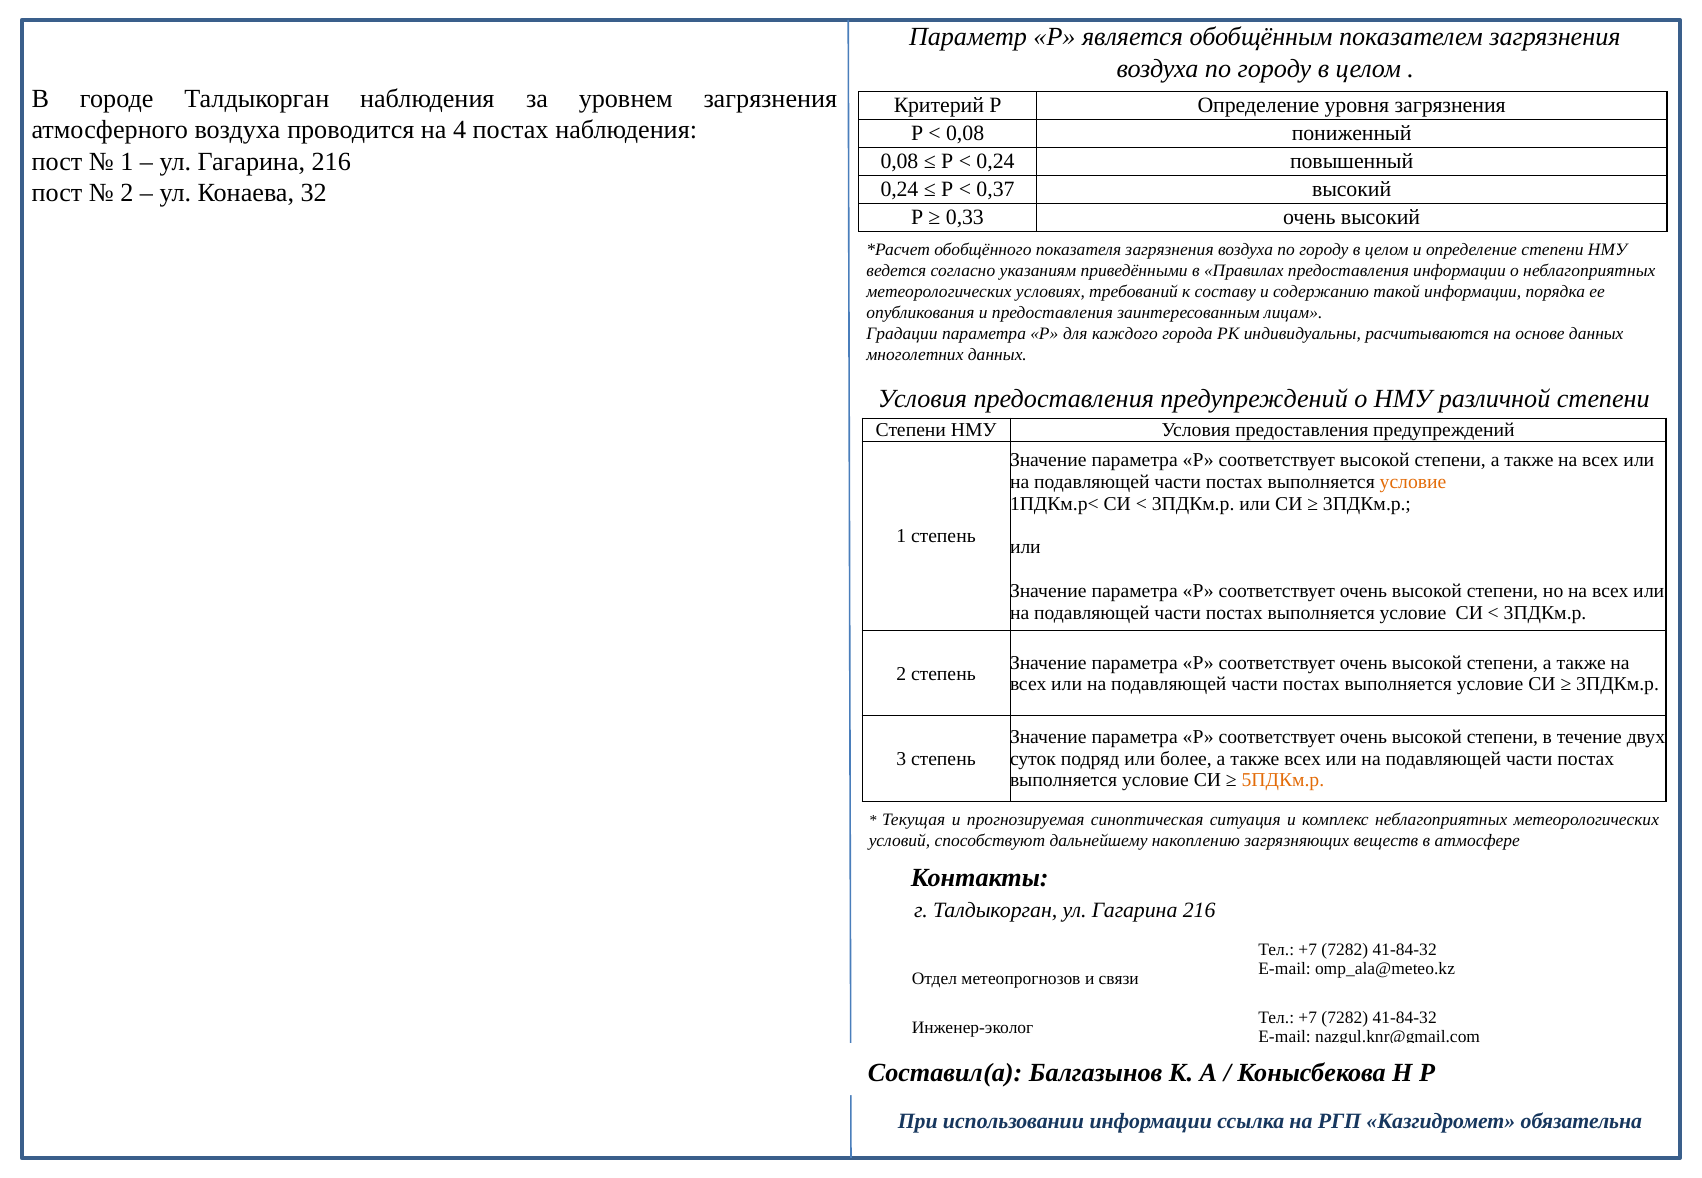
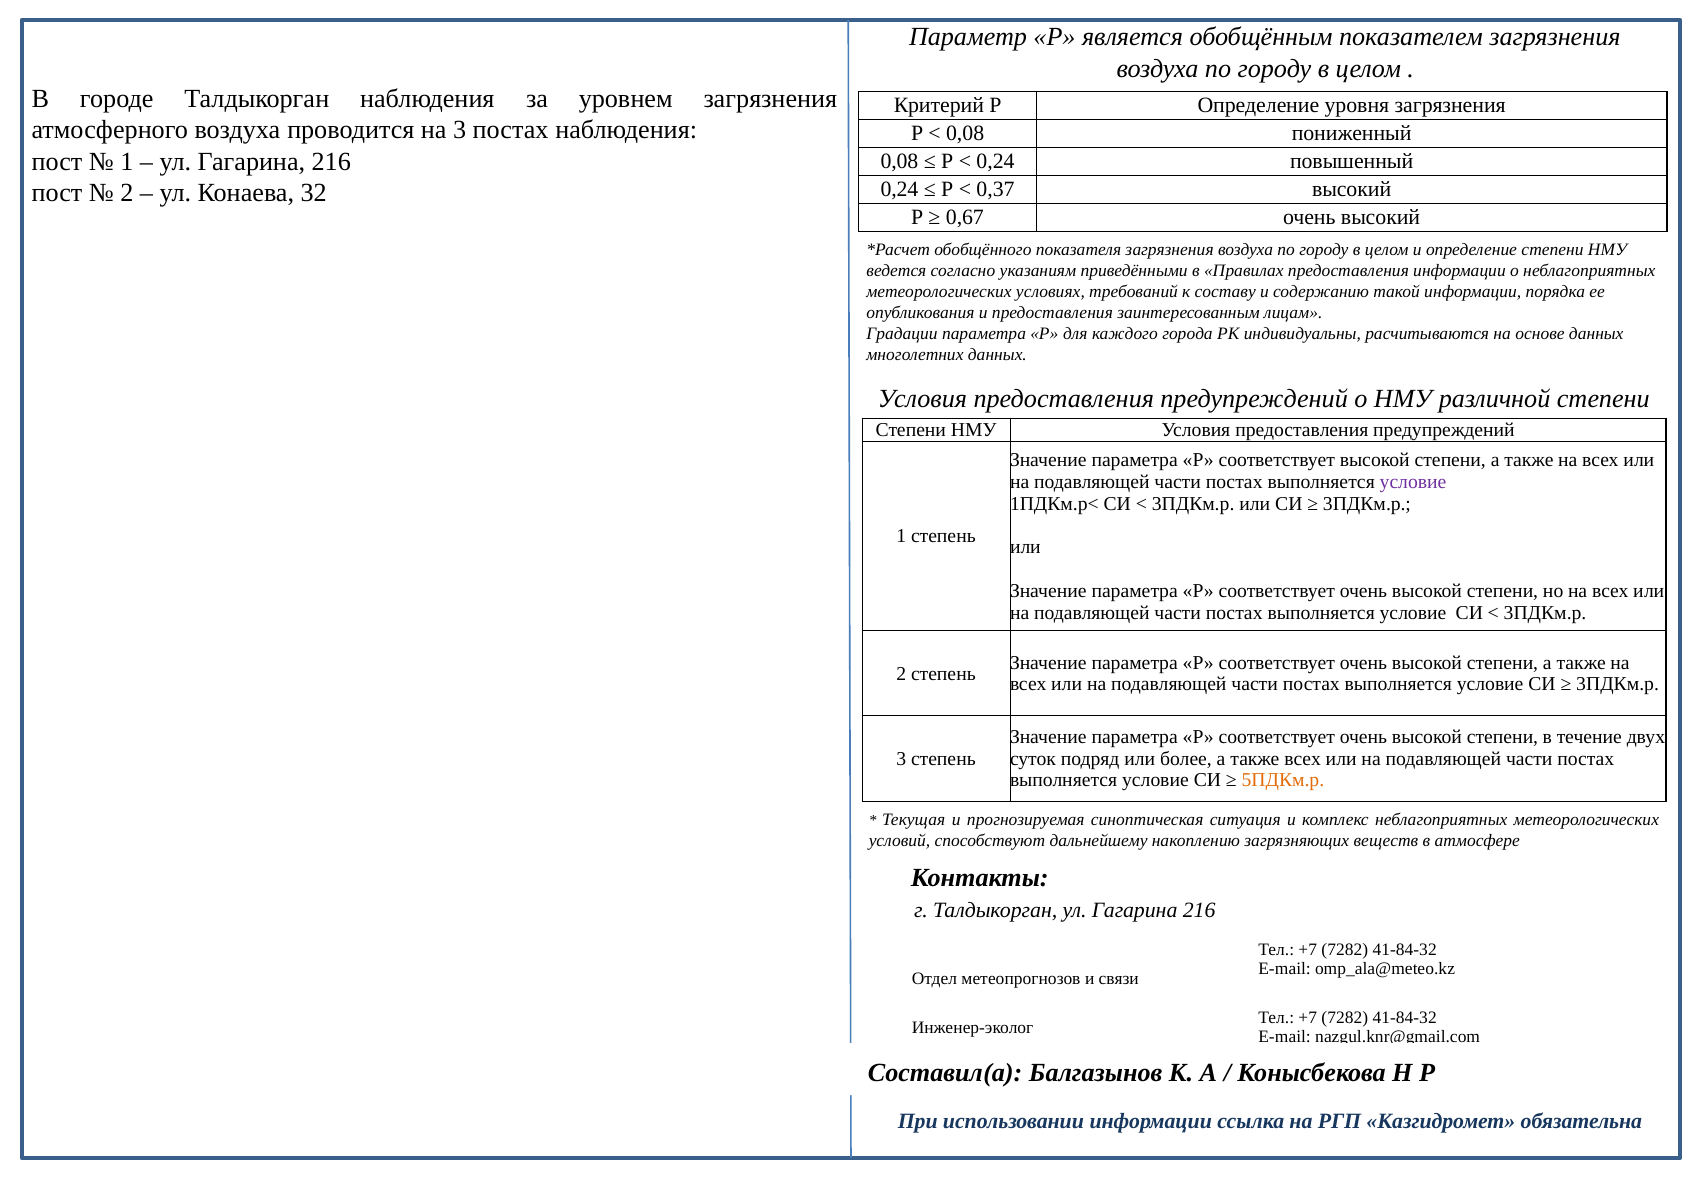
на 4: 4 -> 3
0,33: 0,33 -> 0,67
условие at (1413, 482) colour: orange -> purple
